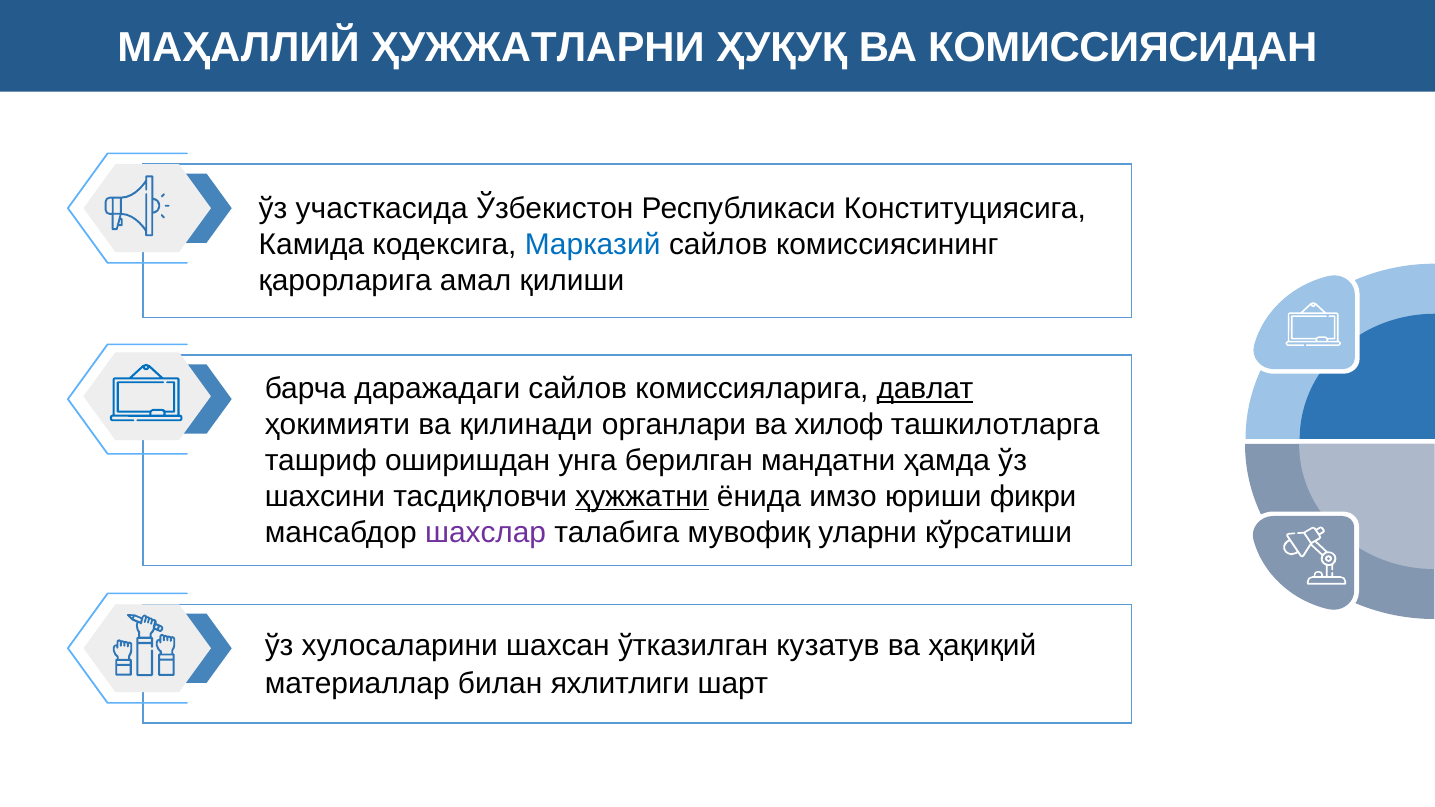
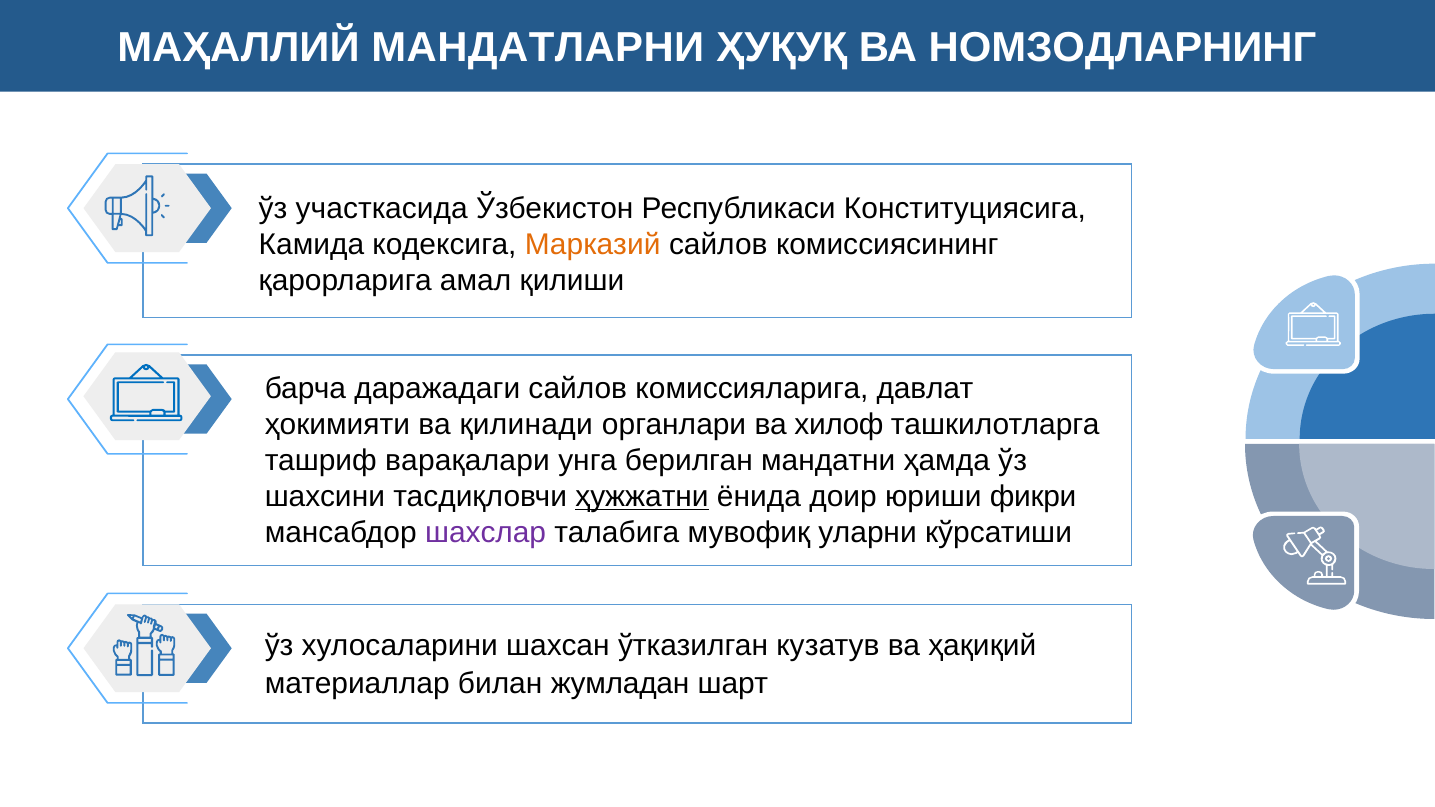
ҲУЖЖАТЛАРНИ: ҲУЖЖАТЛАРНИ -> МАНДАТЛАРНИ
КОМИССИЯСИДАН: КОМИССИЯСИДАН -> НОМЗОДЛАРНИНГ
Марказий colour: blue -> orange
давлат underline: present -> none
оширишдан: оширишдан -> варақалари
имзо: имзо -> доир
яхлитлиги: яхлитлиги -> жумладан
